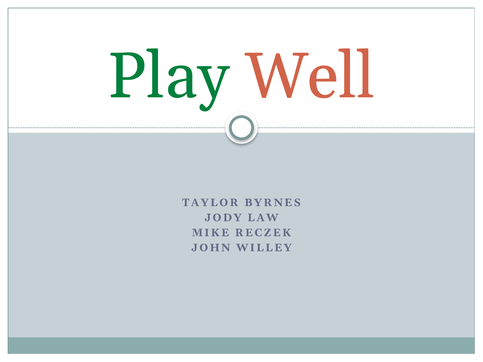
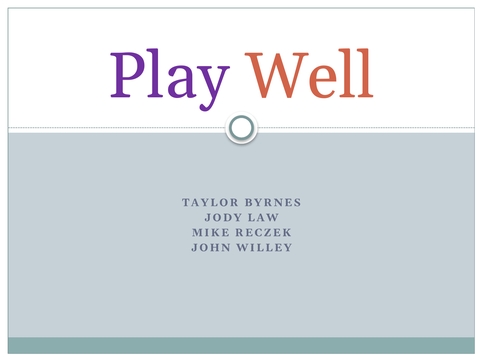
Play colour: green -> purple
